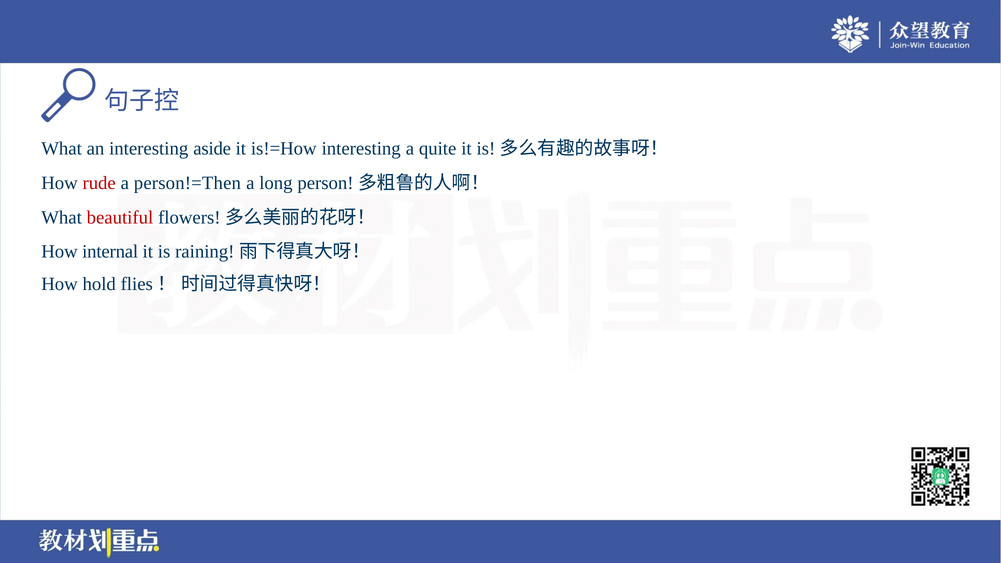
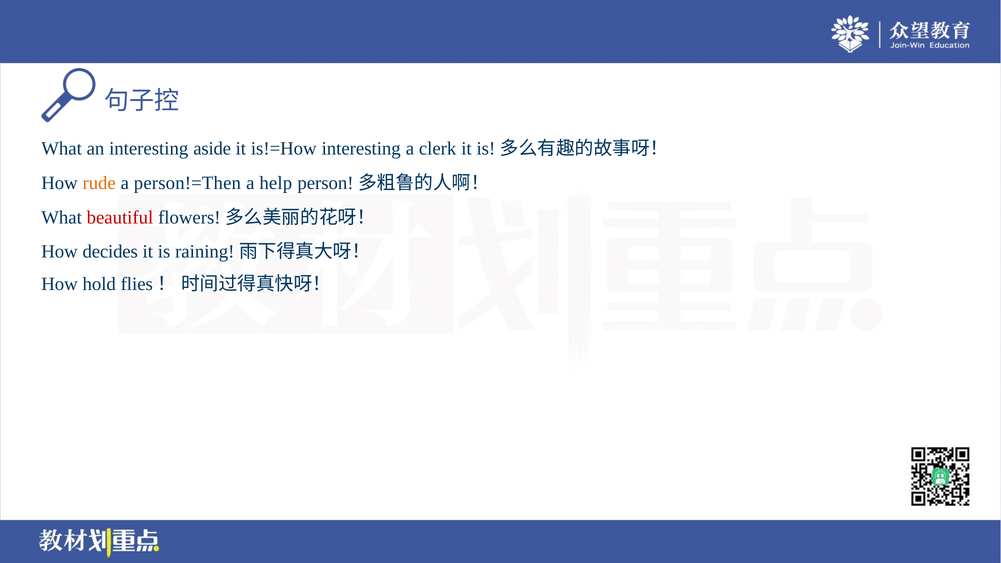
quite: quite -> clerk
rude colour: red -> orange
long: long -> help
internal: internal -> decides
